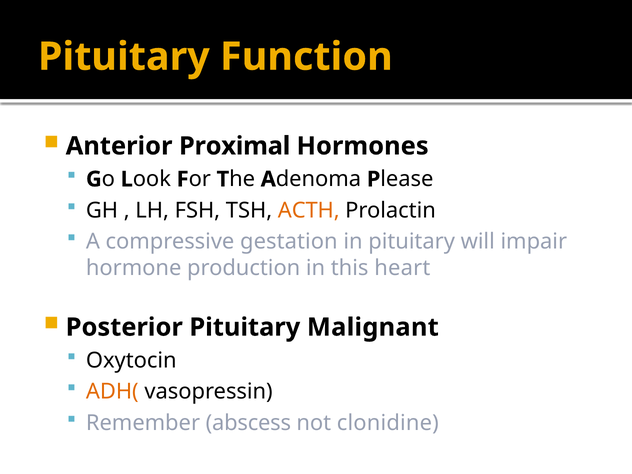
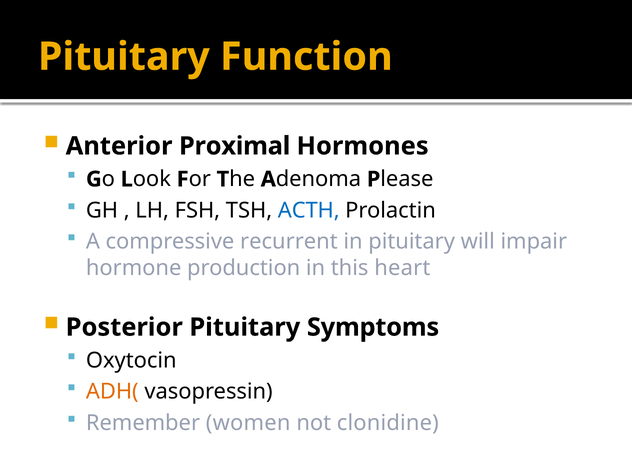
ACTH colour: orange -> blue
gestation: gestation -> recurrent
Malignant: Malignant -> Symptoms
abscess: abscess -> women
